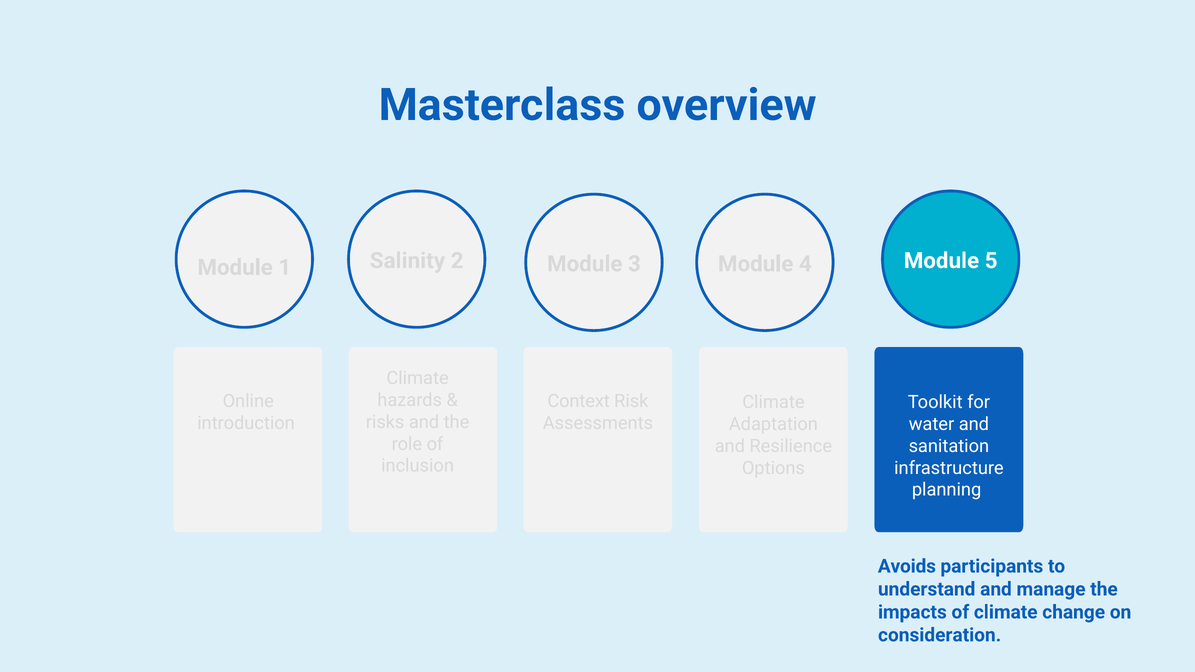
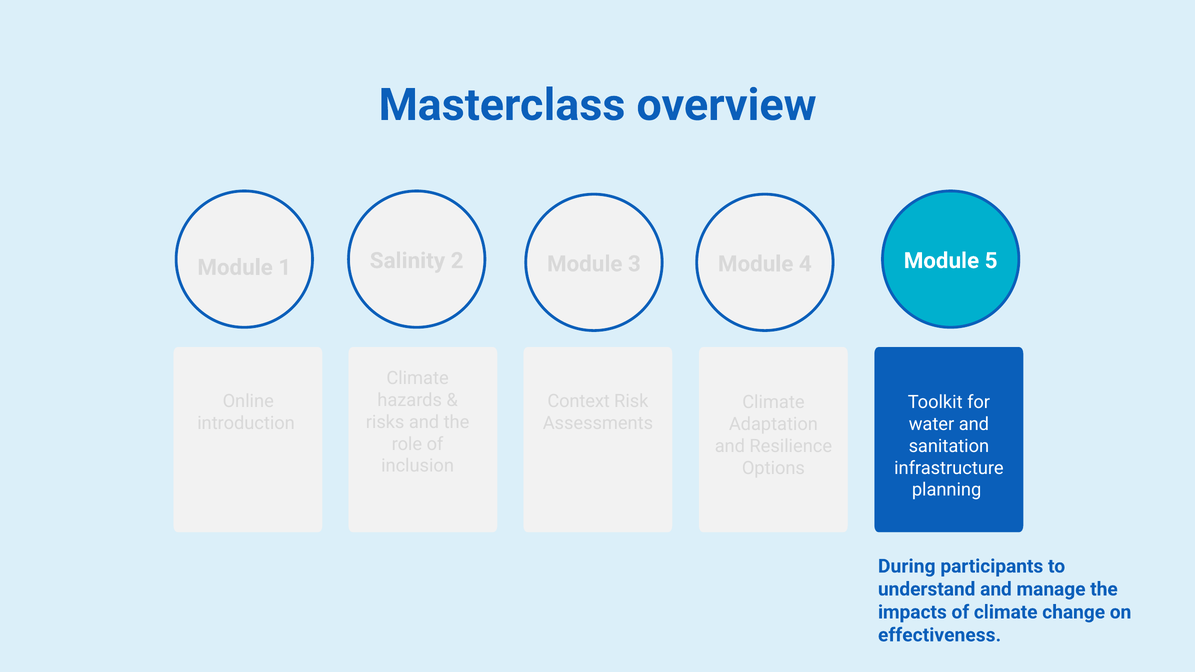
Avoids: Avoids -> During
consideration: consideration -> effectiveness
